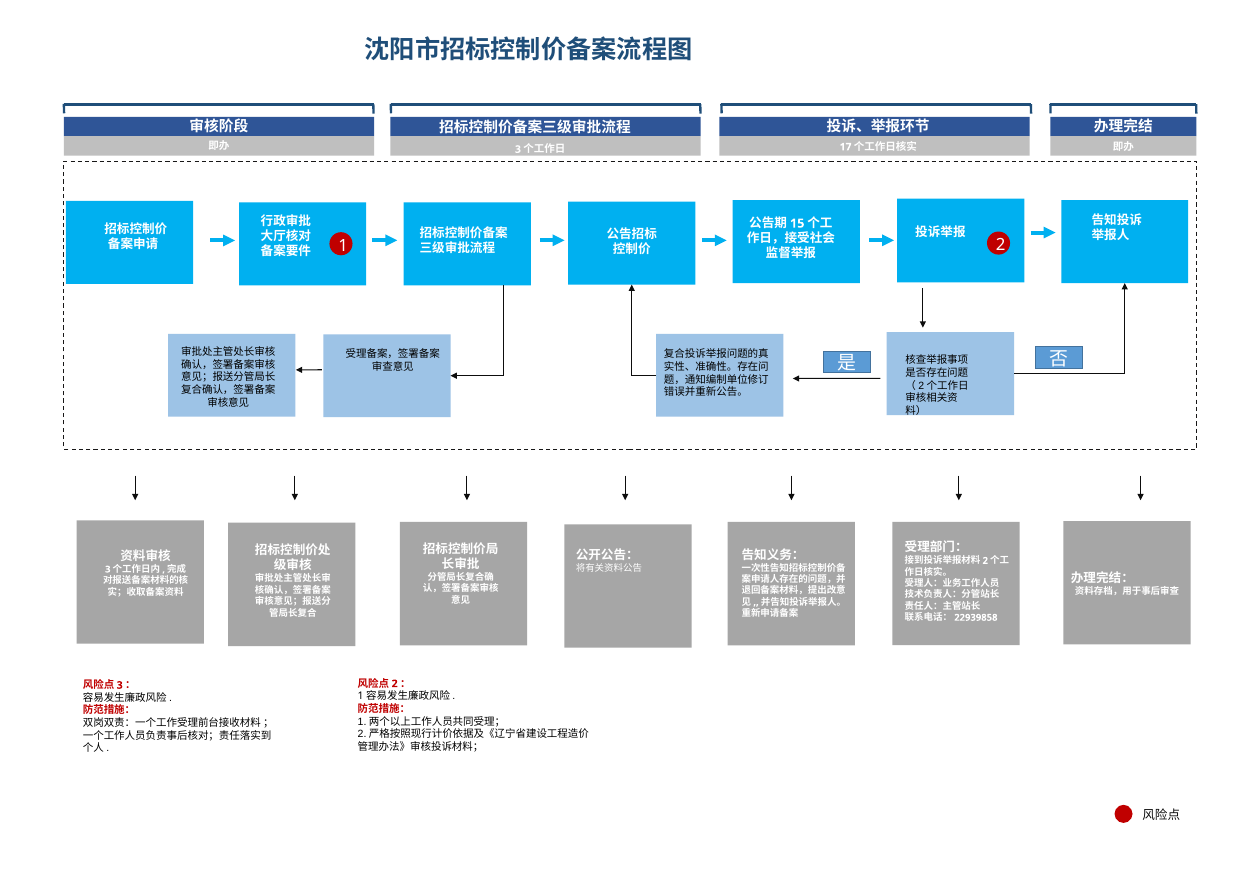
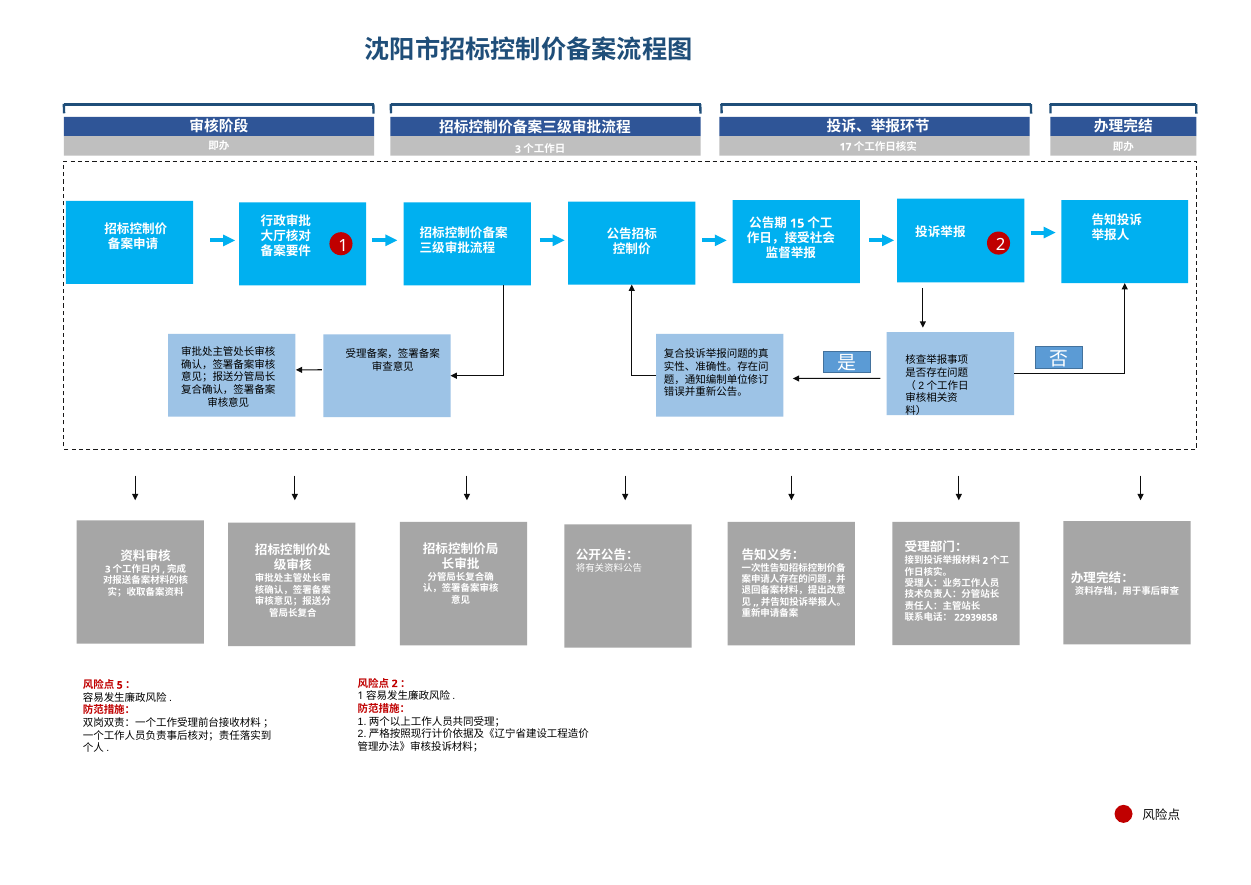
3 at (120, 685): 3 -> 5
